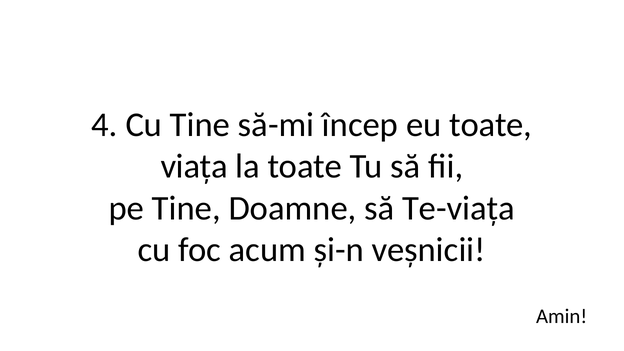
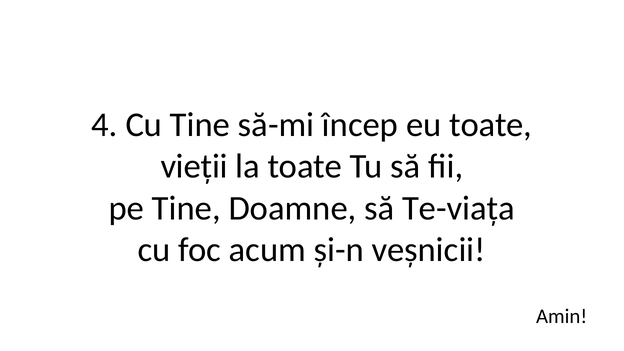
viața: viața -> vieții
